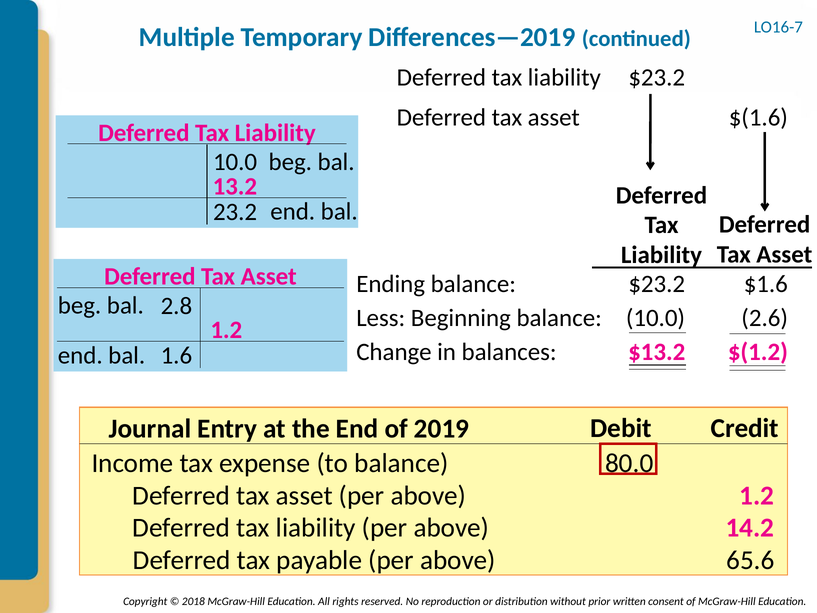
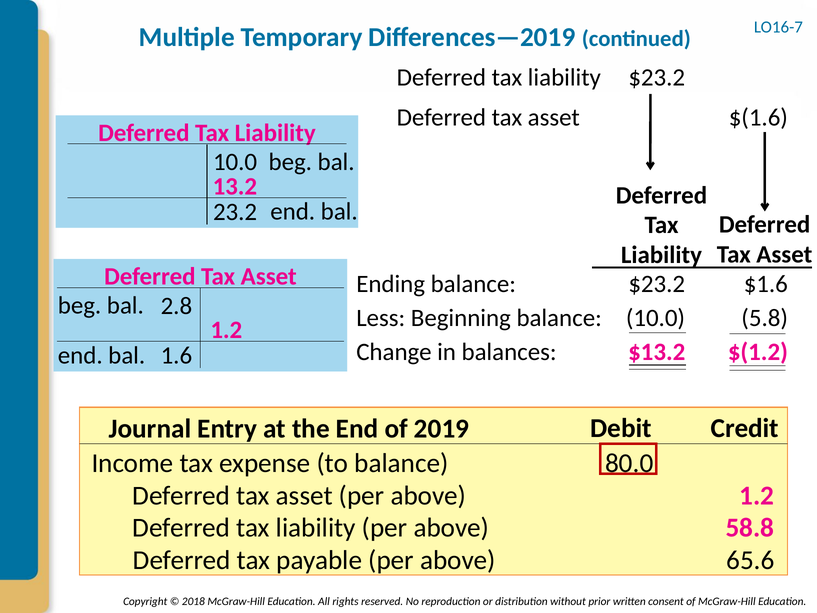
2.6: 2.6 -> 5.8
14.2: 14.2 -> 58.8
